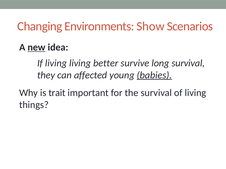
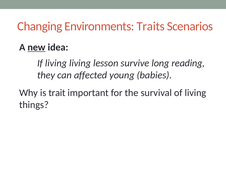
Show: Show -> Traits
better: better -> lesson
long survival: survival -> reading
babies underline: present -> none
